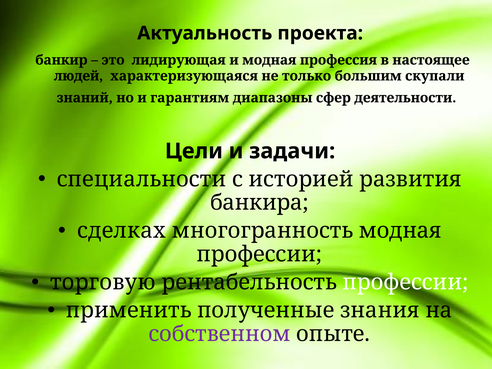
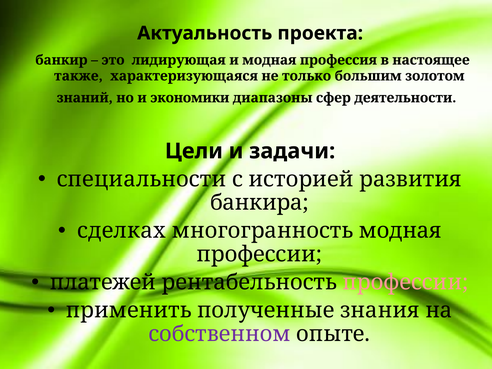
людей: людей -> также
скупали: скупали -> золотом
гарантиям: гарантиям -> экономики
торговую: торговую -> платежей
профессии at (405, 282) colour: white -> pink
